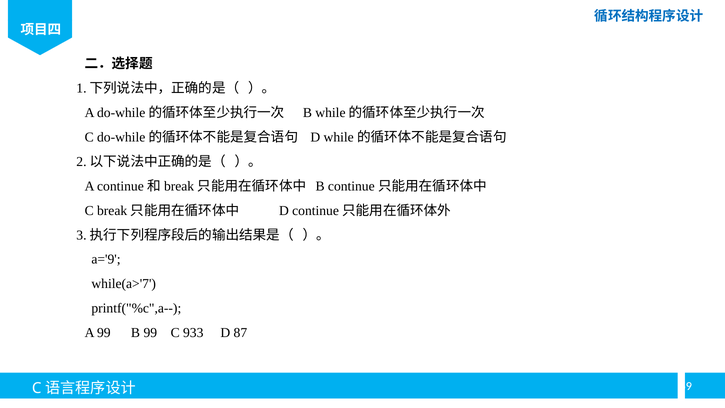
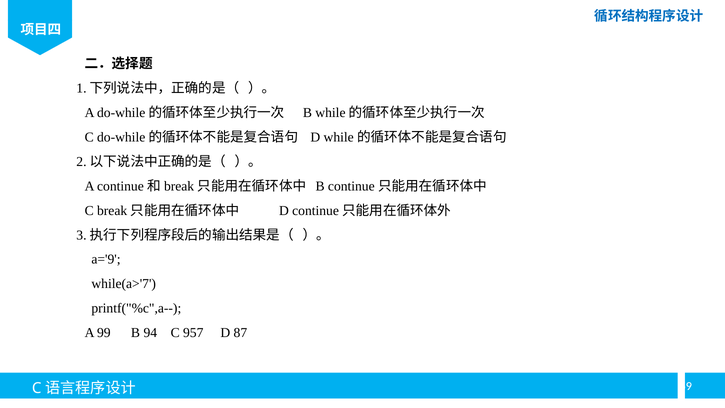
B 99: 99 -> 94
933: 933 -> 957
